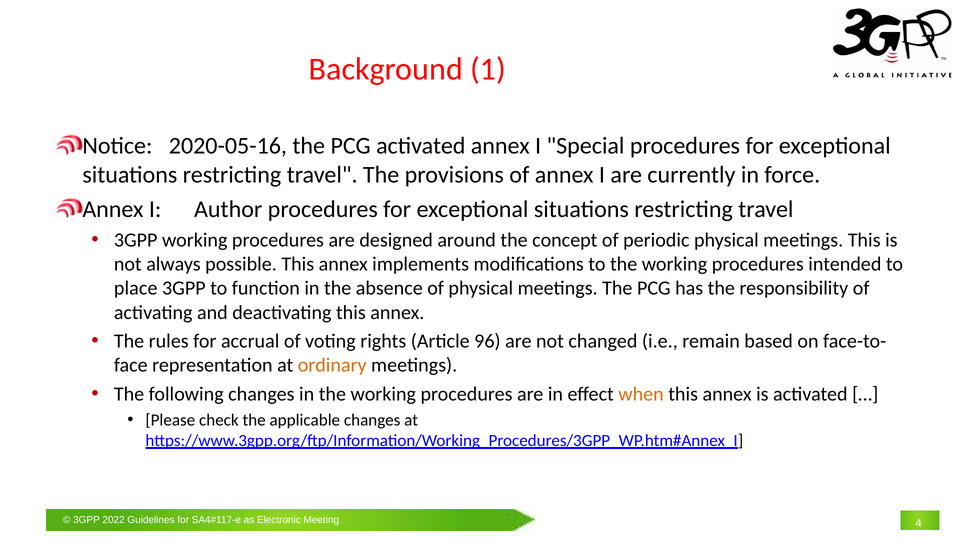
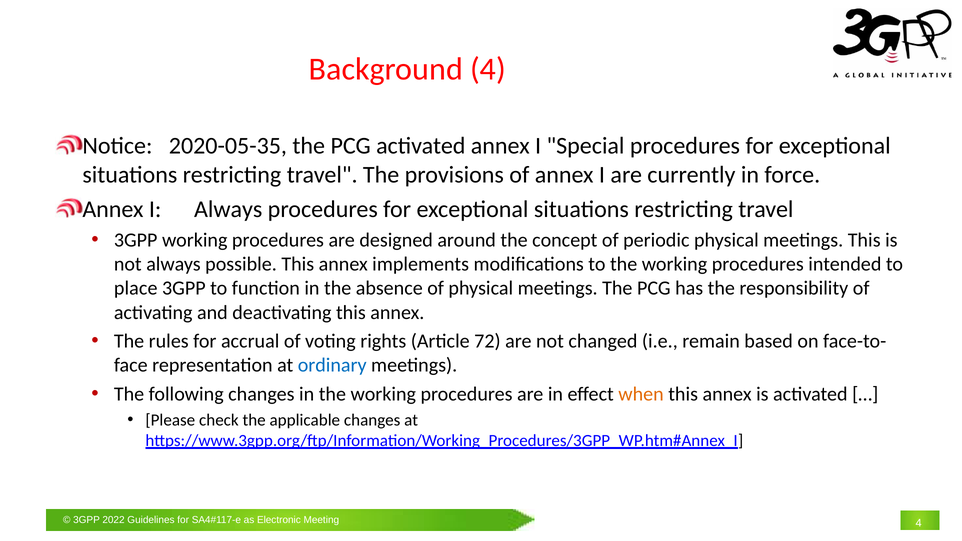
Background 1: 1 -> 4
2020-05-16: 2020-05-16 -> 2020-05-35
I Author: Author -> Always
96: 96 -> 72
ordinary colour: orange -> blue
